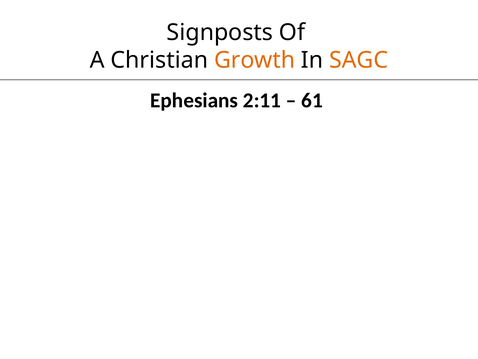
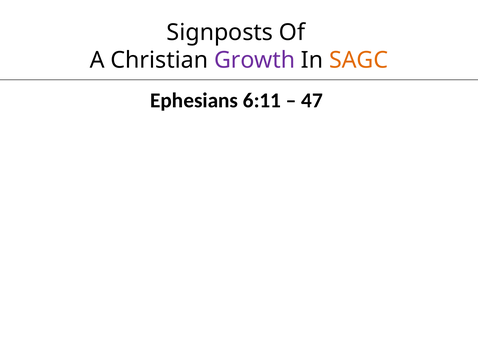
Growth colour: orange -> purple
2:11: 2:11 -> 6:11
61: 61 -> 47
